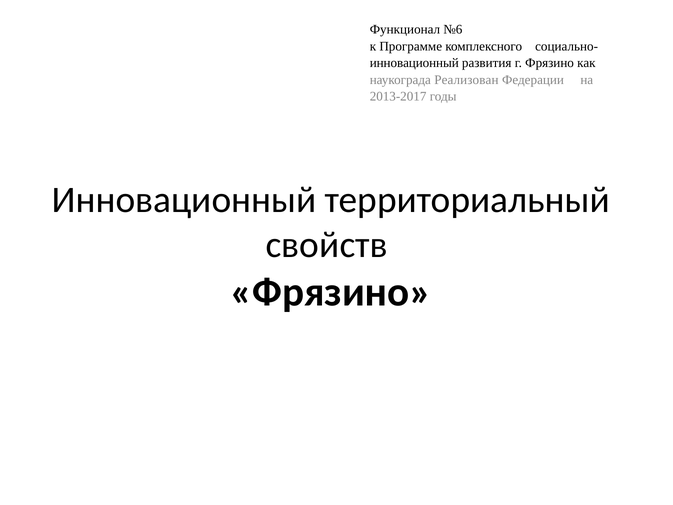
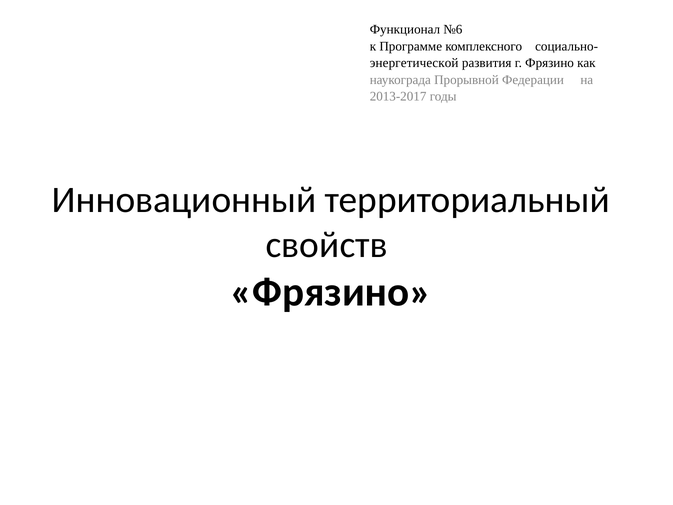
инновационный at (414, 63): инновационный -> энергетической
Реализован: Реализован -> Прорывной
